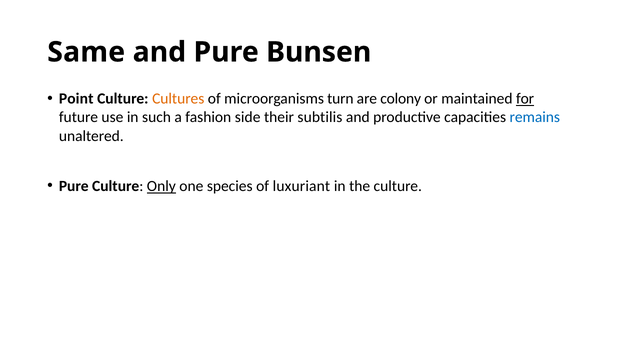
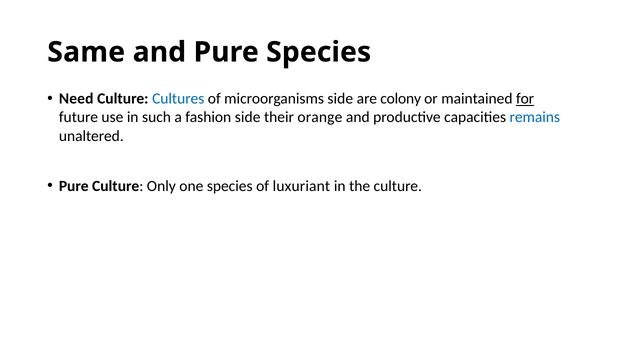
Pure Bunsen: Bunsen -> Species
Point: Point -> Need
Cultures colour: orange -> blue
microorganisms turn: turn -> side
subtilis: subtilis -> orange
Only underline: present -> none
